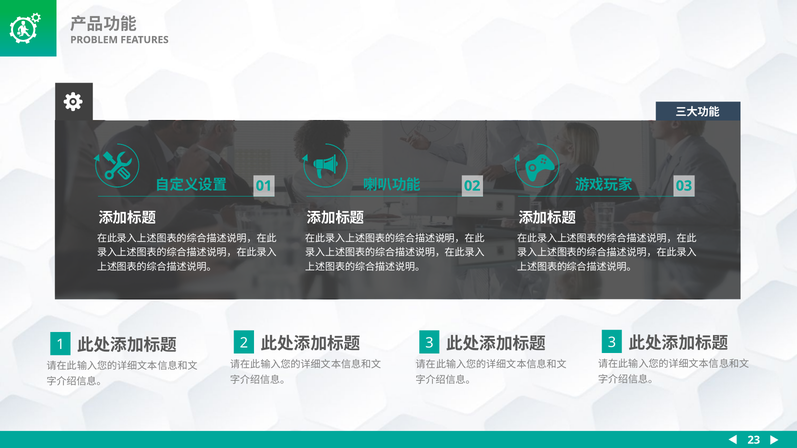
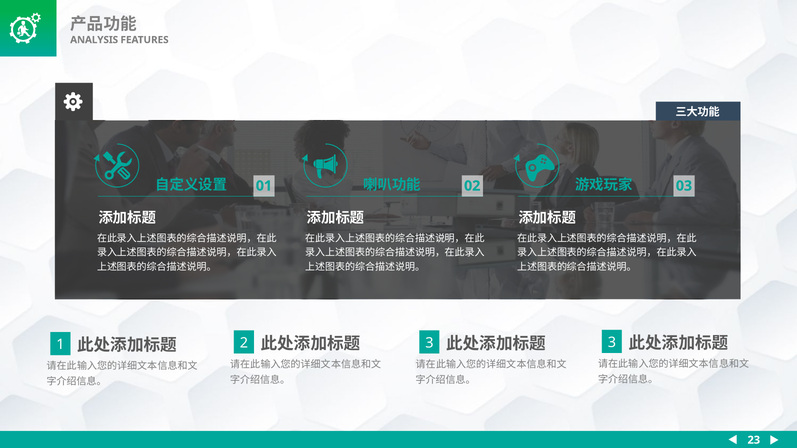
PROBLEM: PROBLEM -> ANALYSIS
